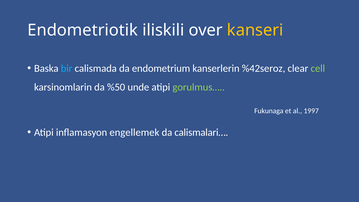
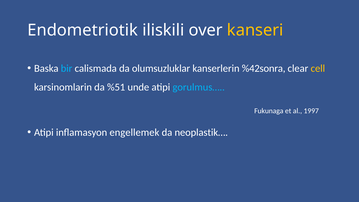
endometrium: endometrium -> olumsuzluklar
%42seroz: %42seroz -> %42sonra
cell colour: light green -> yellow
%50: %50 -> %51
gorulmus… colour: light green -> light blue
calismalari…: calismalari… -> neoplastik…
